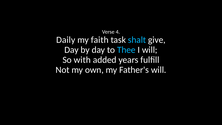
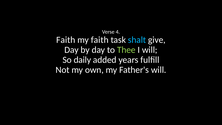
Daily at (66, 40): Daily -> Faith
Thee colour: light blue -> light green
with: with -> daily
